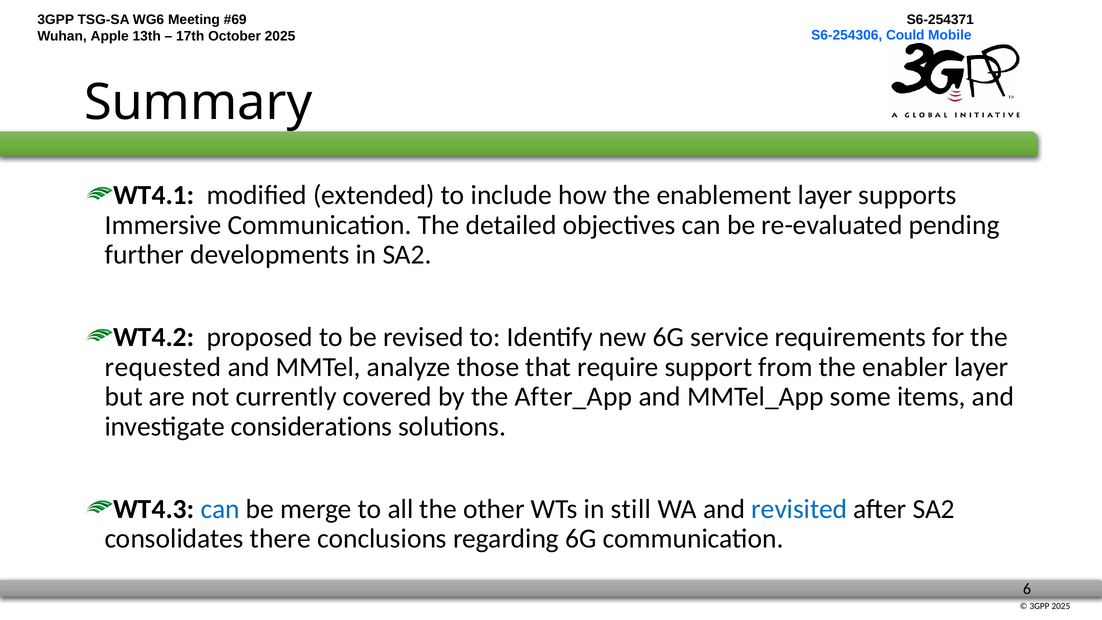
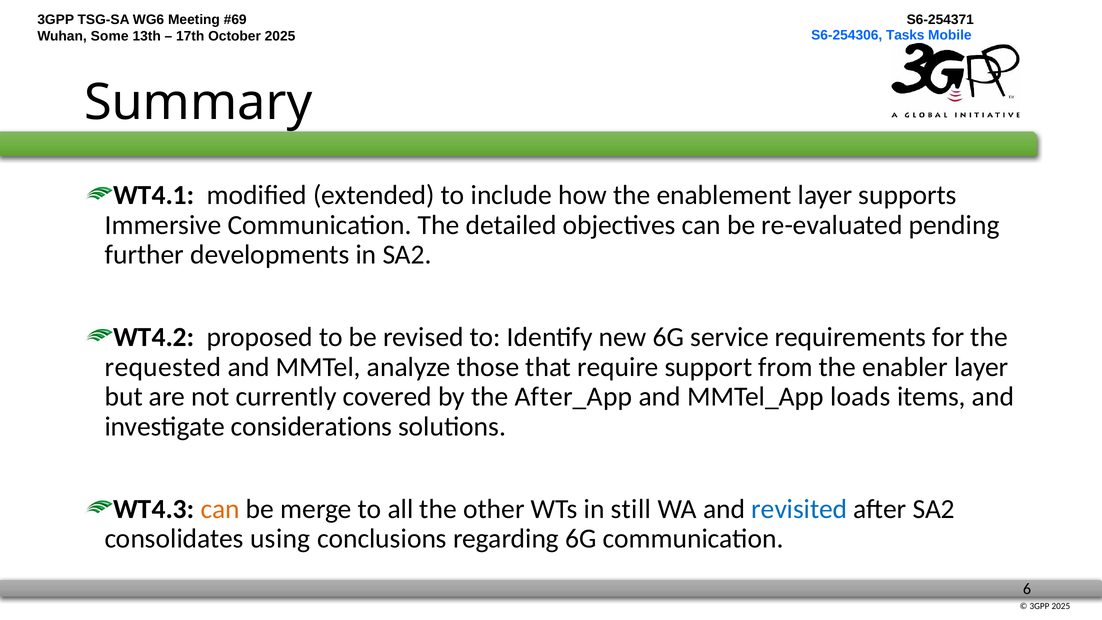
Could: Could -> Tasks
Apple: Apple -> Some
some: some -> loads
can at (220, 509) colour: blue -> orange
there: there -> using
